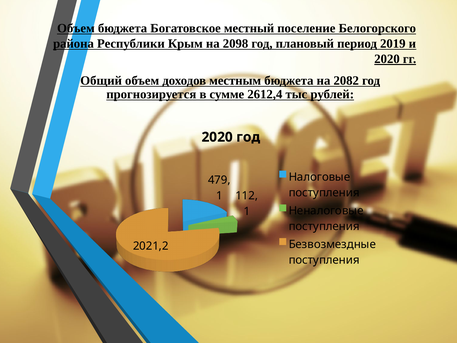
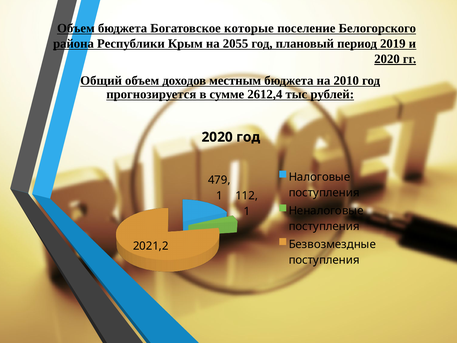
местный: местный -> которые
2098: 2098 -> 2055
2082: 2082 -> 2010
